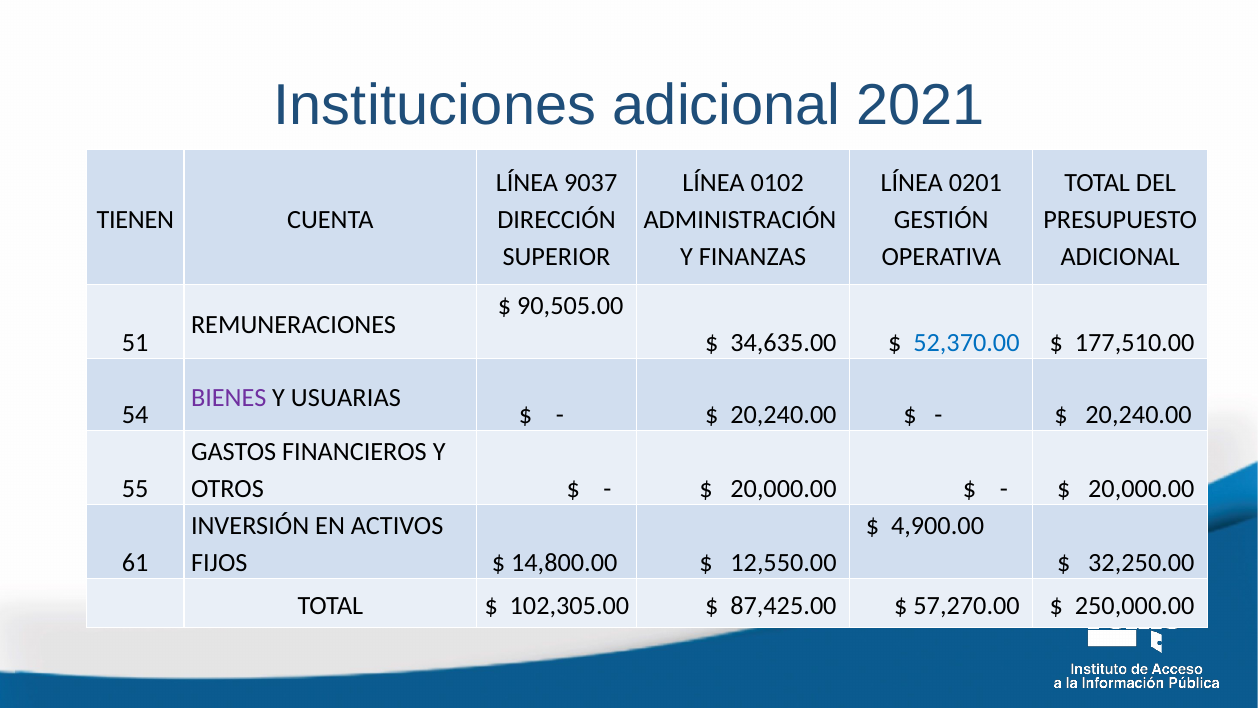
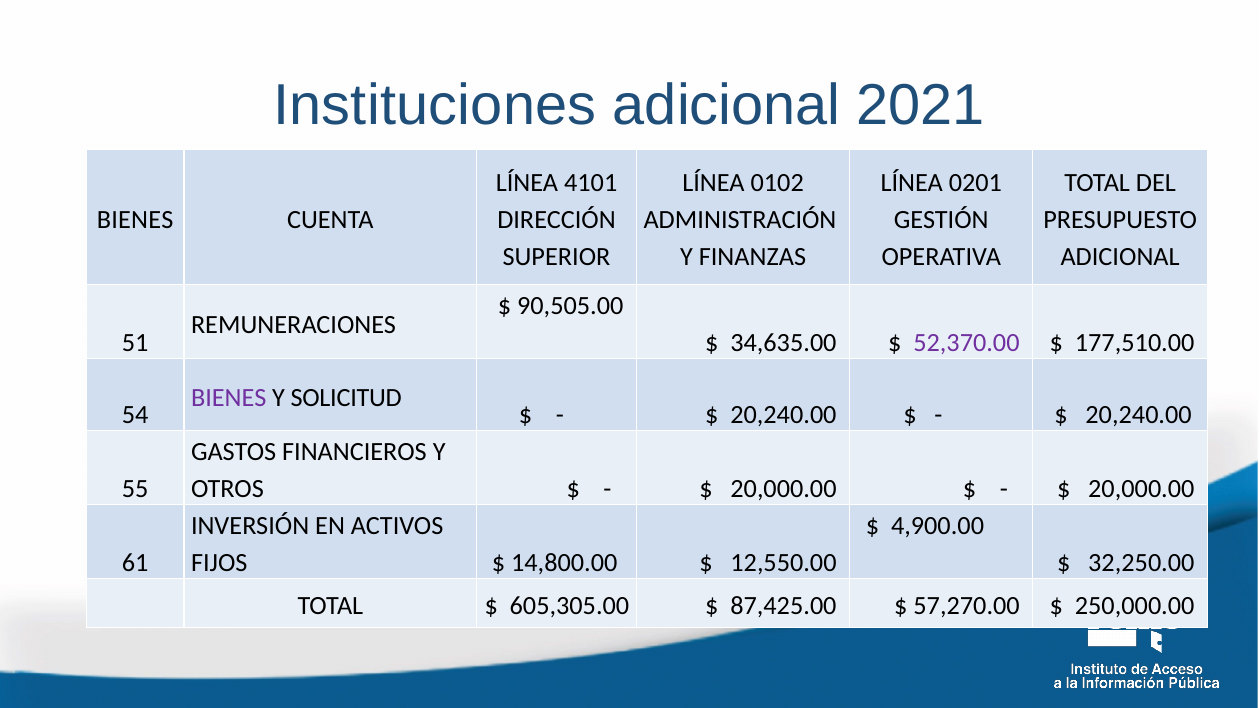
9037: 9037 -> 4101
TIENEN at (135, 220): TIENEN -> BIENES
52,370.00 colour: blue -> purple
USUARIAS: USUARIAS -> SOLICITUD
102,305.00: 102,305.00 -> 605,305.00
